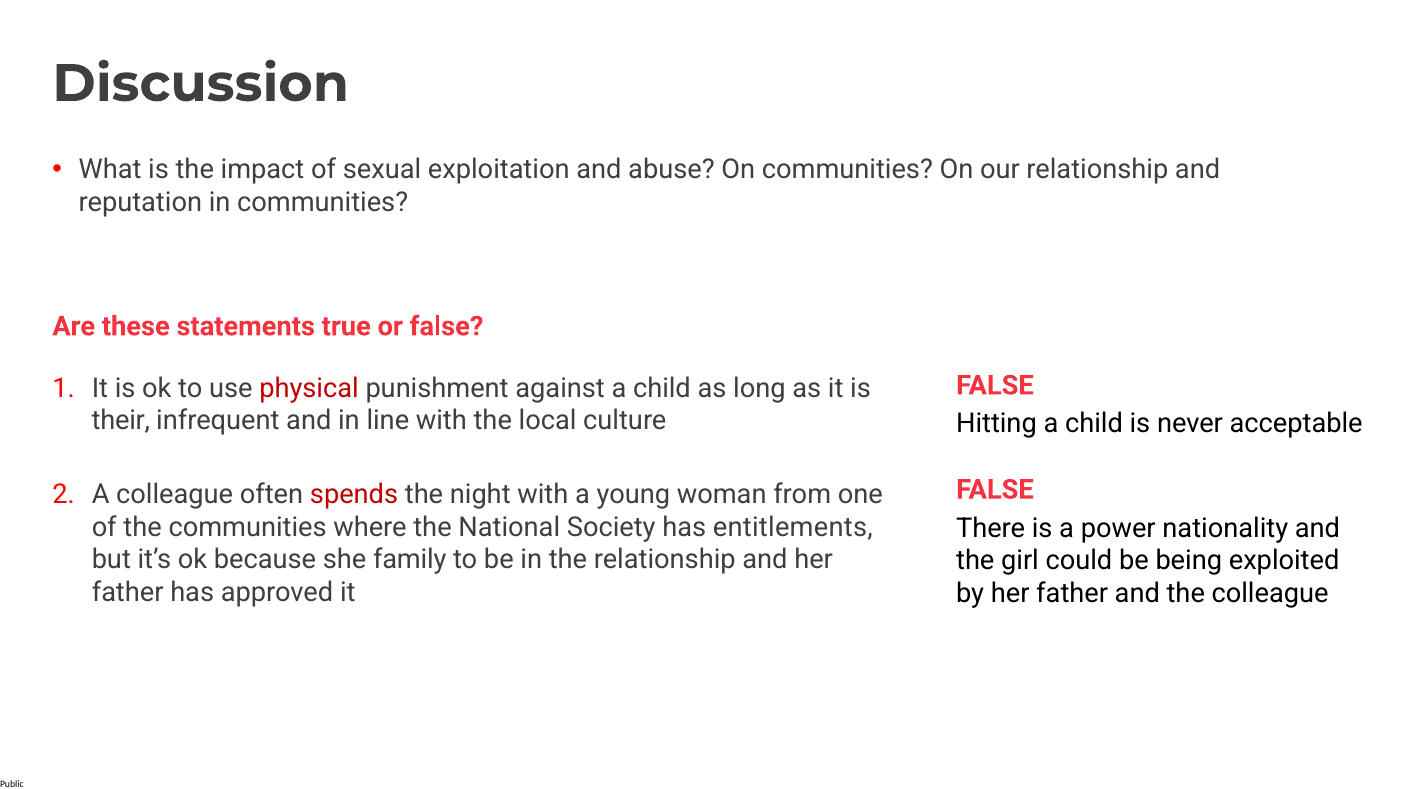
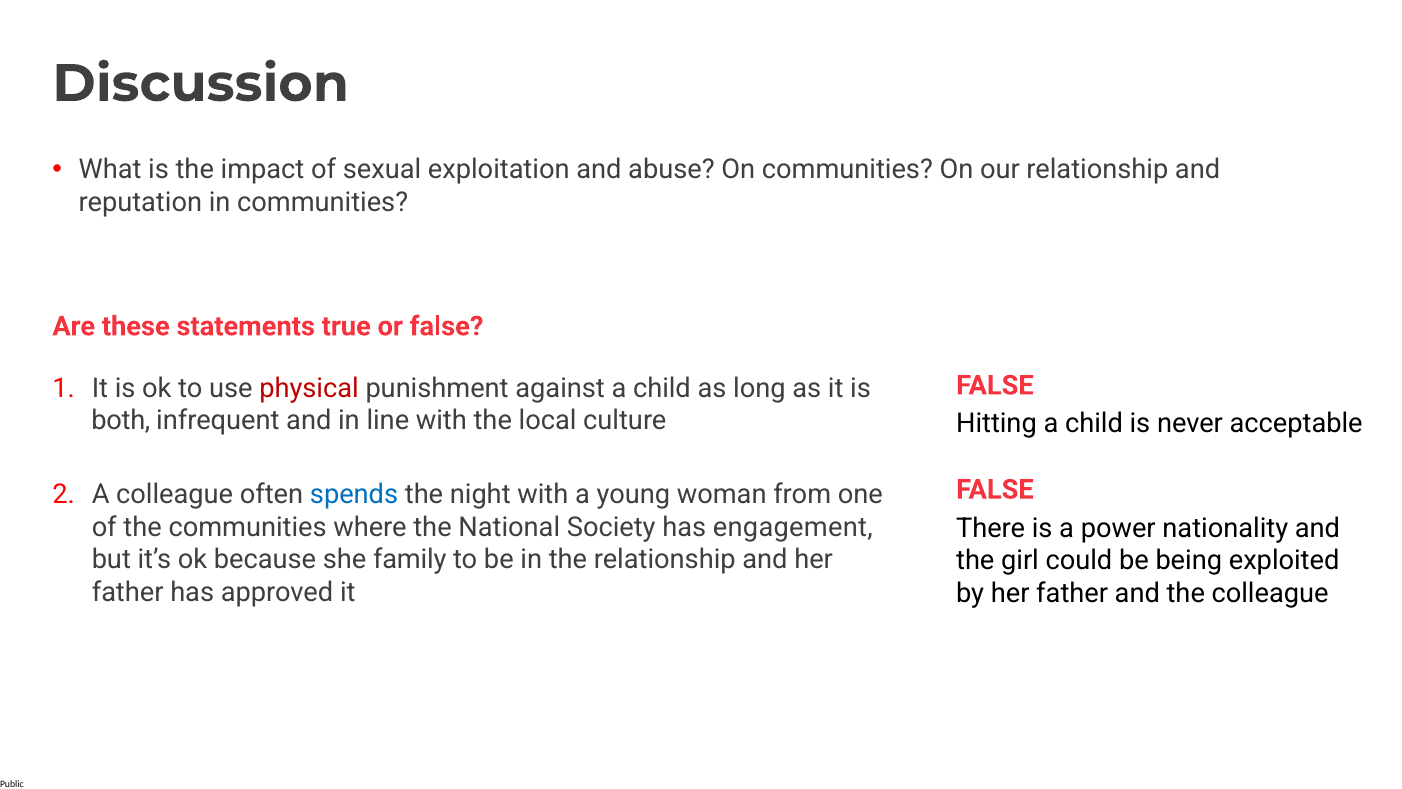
their: their -> both
spends colour: red -> blue
entitlements: entitlements -> engagement
